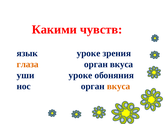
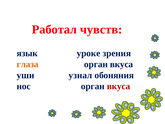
Какими: Какими -> Работал
уши уроке: уроке -> узнал
вкуса at (119, 86) colour: orange -> red
